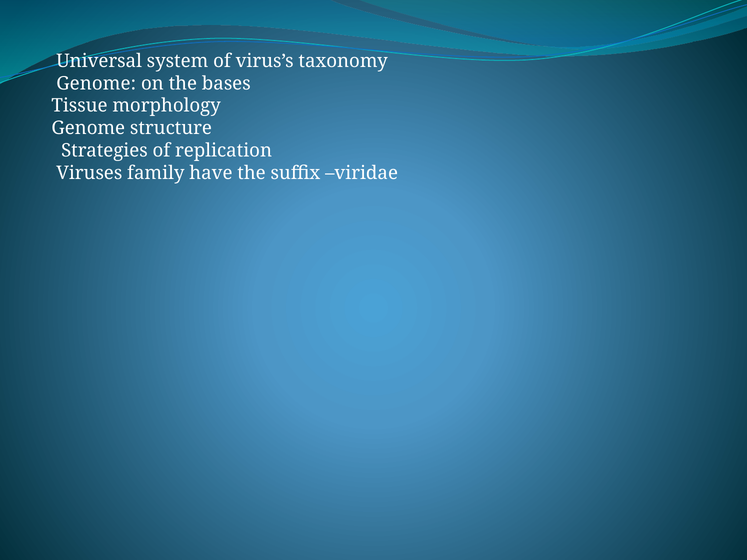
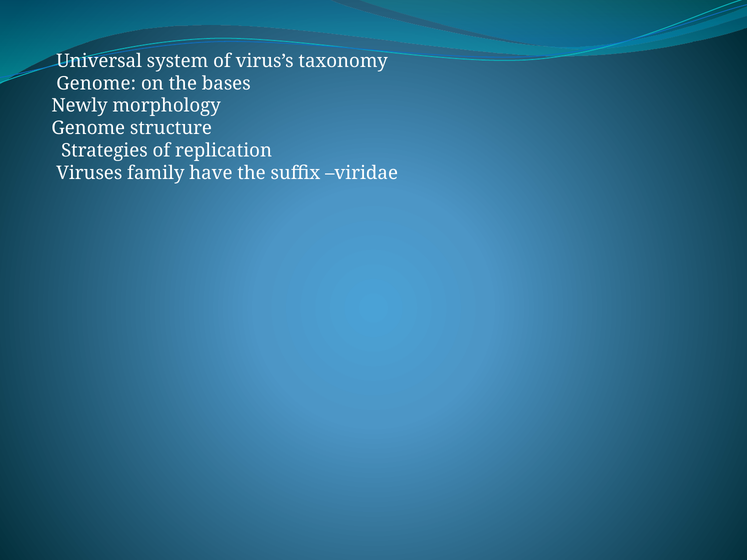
Tissue: Tissue -> Newly
